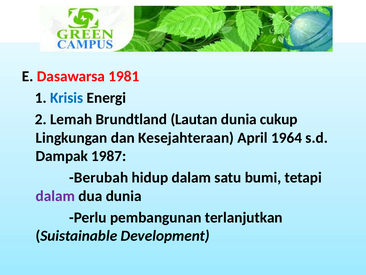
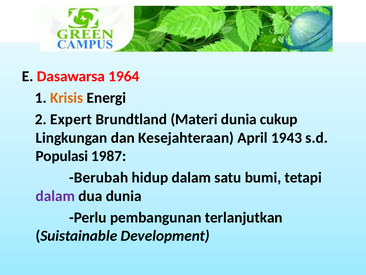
1981: 1981 -> 1964
Krisis colour: blue -> orange
Lemah: Lemah -> Expert
Lautan: Lautan -> Materi
1964: 1964 -> 1943
Dampak: Dampak -> Populasi
